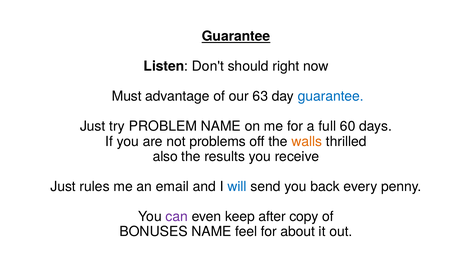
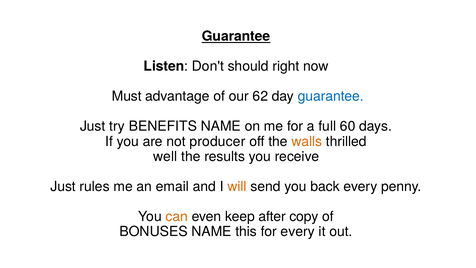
63: 63 -> 62
PROBLEM: PROBLEM -> BENEFITS
problems: problems -> producer
also: also -> well
will colour: blue -> orange
can colour: purple -> orange
feel: feel -> this
for about: about -> every
